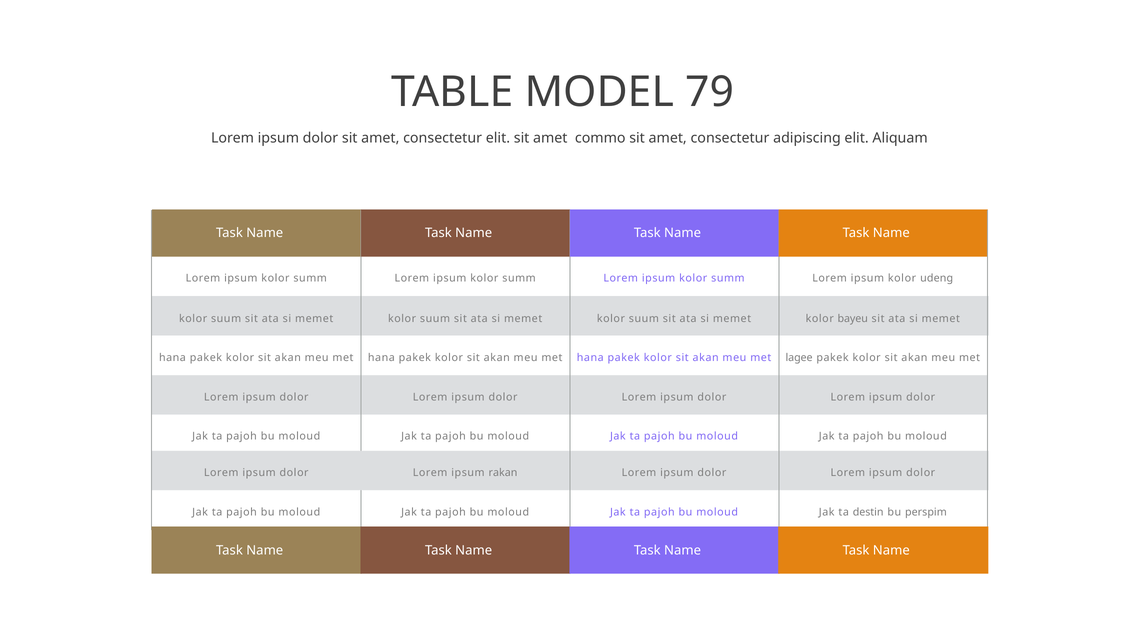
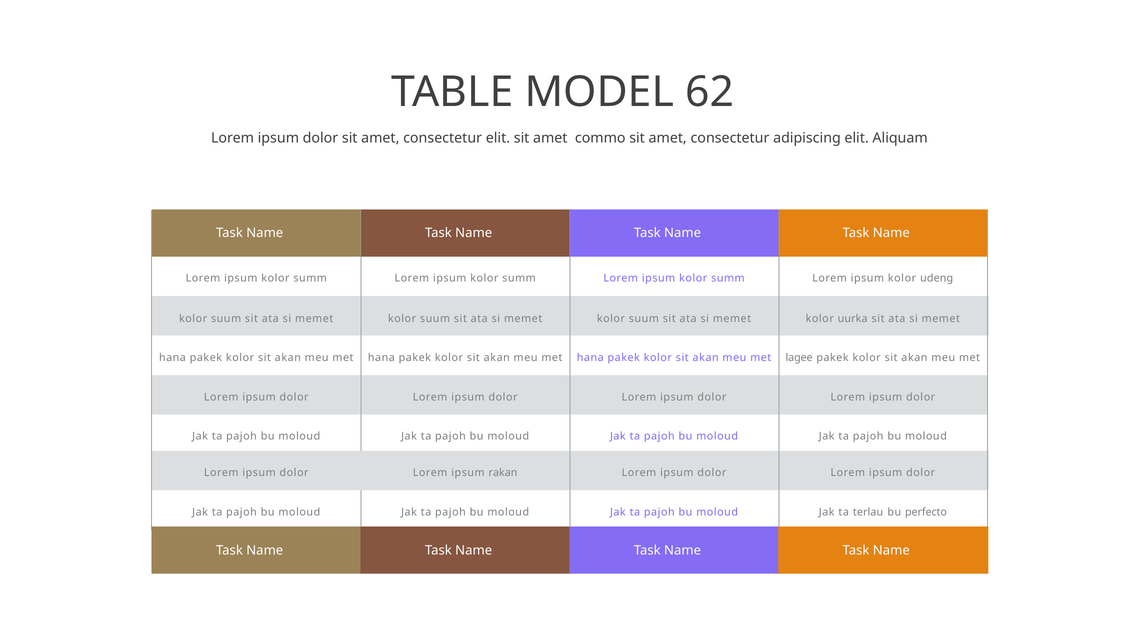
79: 79 -> 62
bayeu: bayeu -> uurka
destin: destin -> terlau
perspim: perspim -> perfecto
